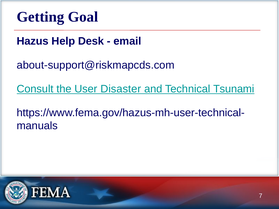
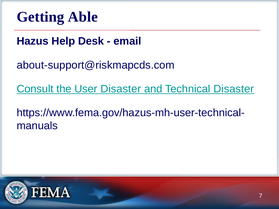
Goal: Goal -> Able
Technical Tsunami: Tsunami -> Disaster
